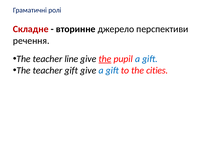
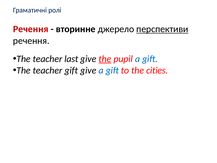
Складне at (31, 29): Складне -> Речення
перспективи underline: none -> present
line: line -> last
